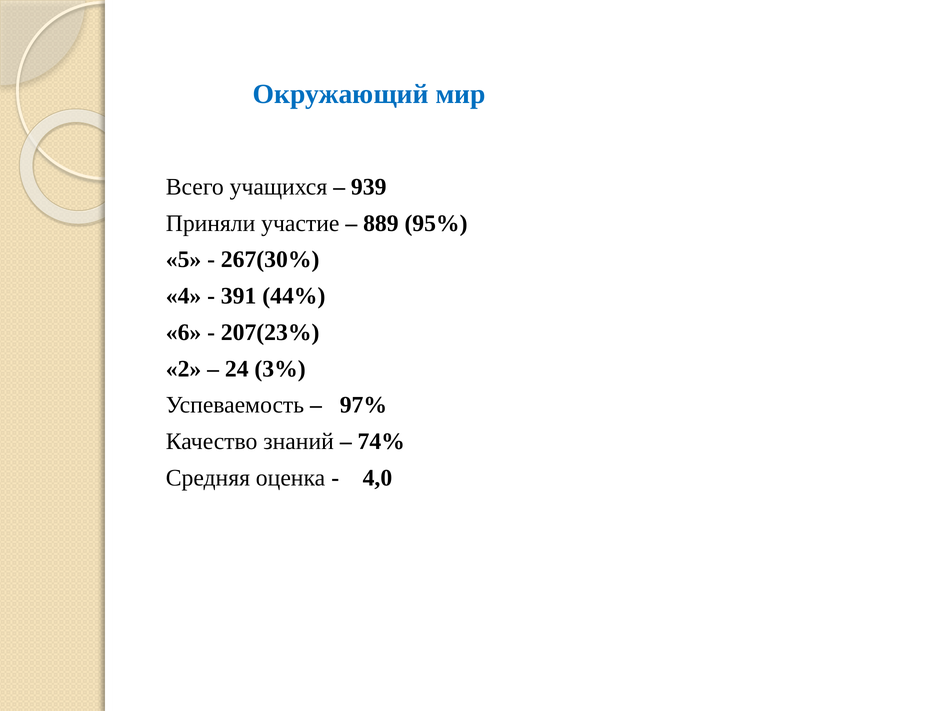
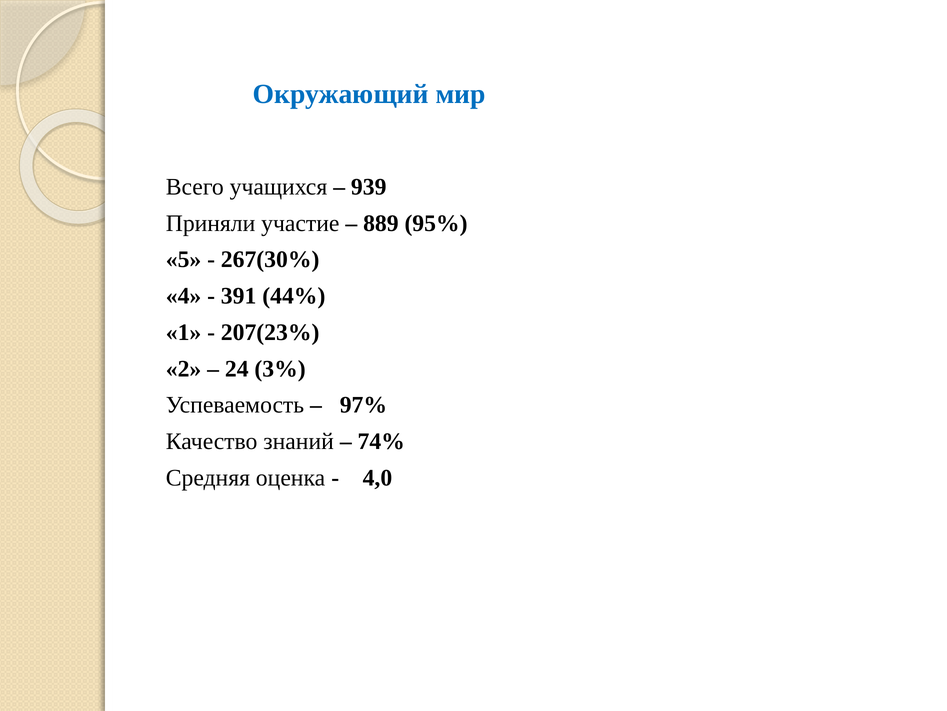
6: 6 -> 1
